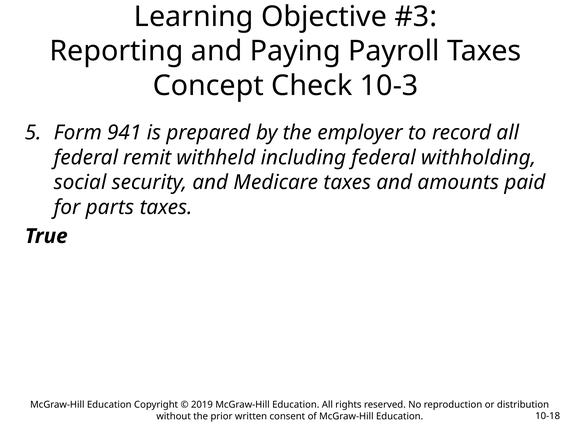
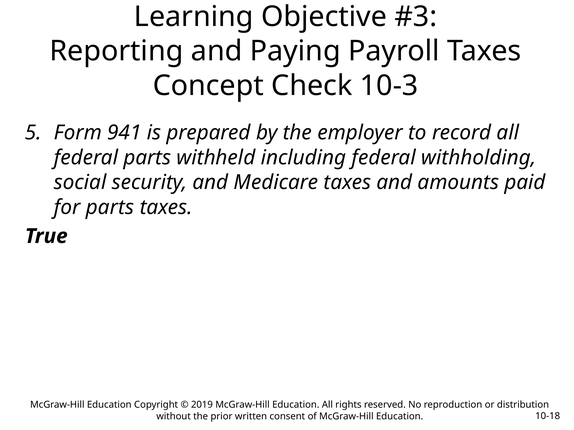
federal remit: remit -> parts
